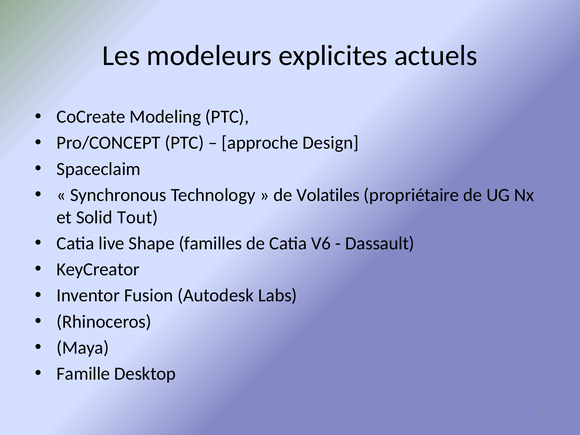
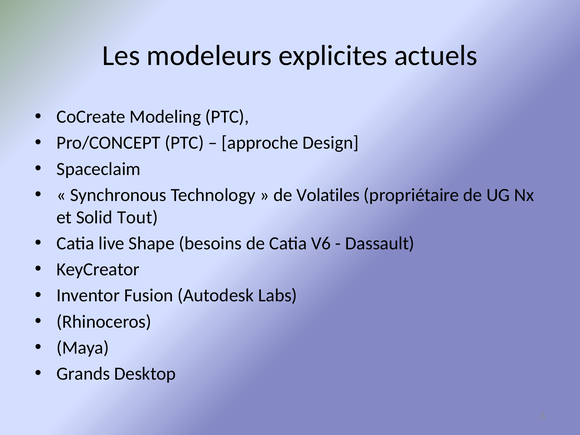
familles: familles -> besoins
Famille: Famille -> Grands
